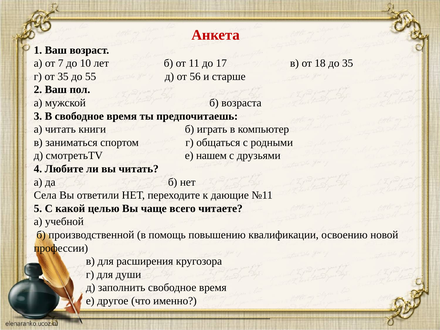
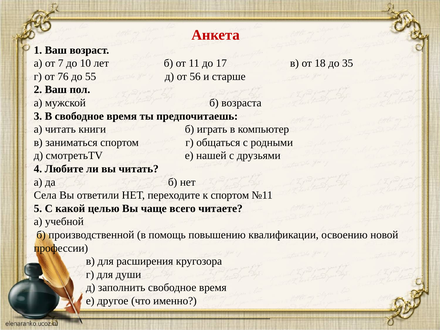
от 35: 35 -> 76
нашем: нашем -> нашей
к дающие: дающие -> спортом
